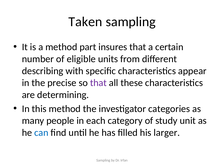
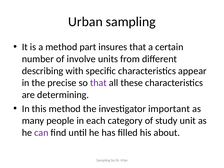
Taken: Taken -> Urban
eligible: eligible -> involve
categories: categories -> important
can colour: blue -> purple
larger: larger -> about
